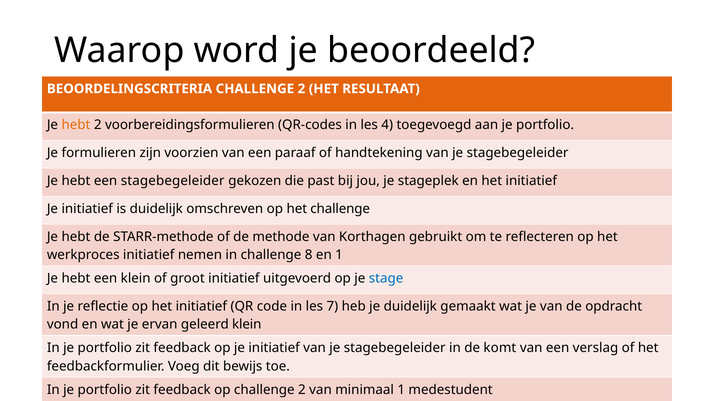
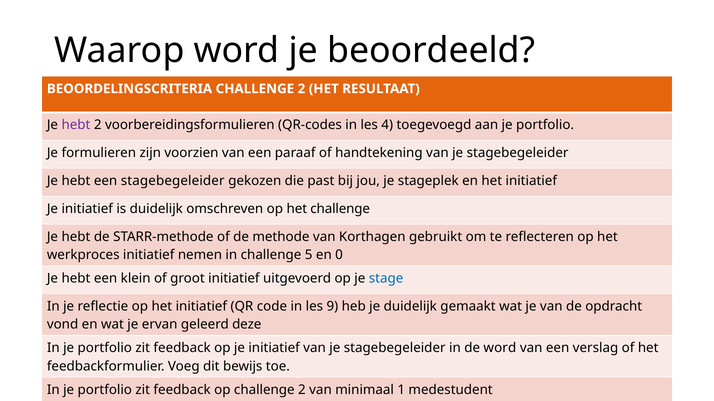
hebt at (76, 125) colour: orange -> purple
8: 8 -> 5
en 1: 1 -> 0
7: 7 -> 9
geleerd klein: klein -> deze
de komt: komt -> word
